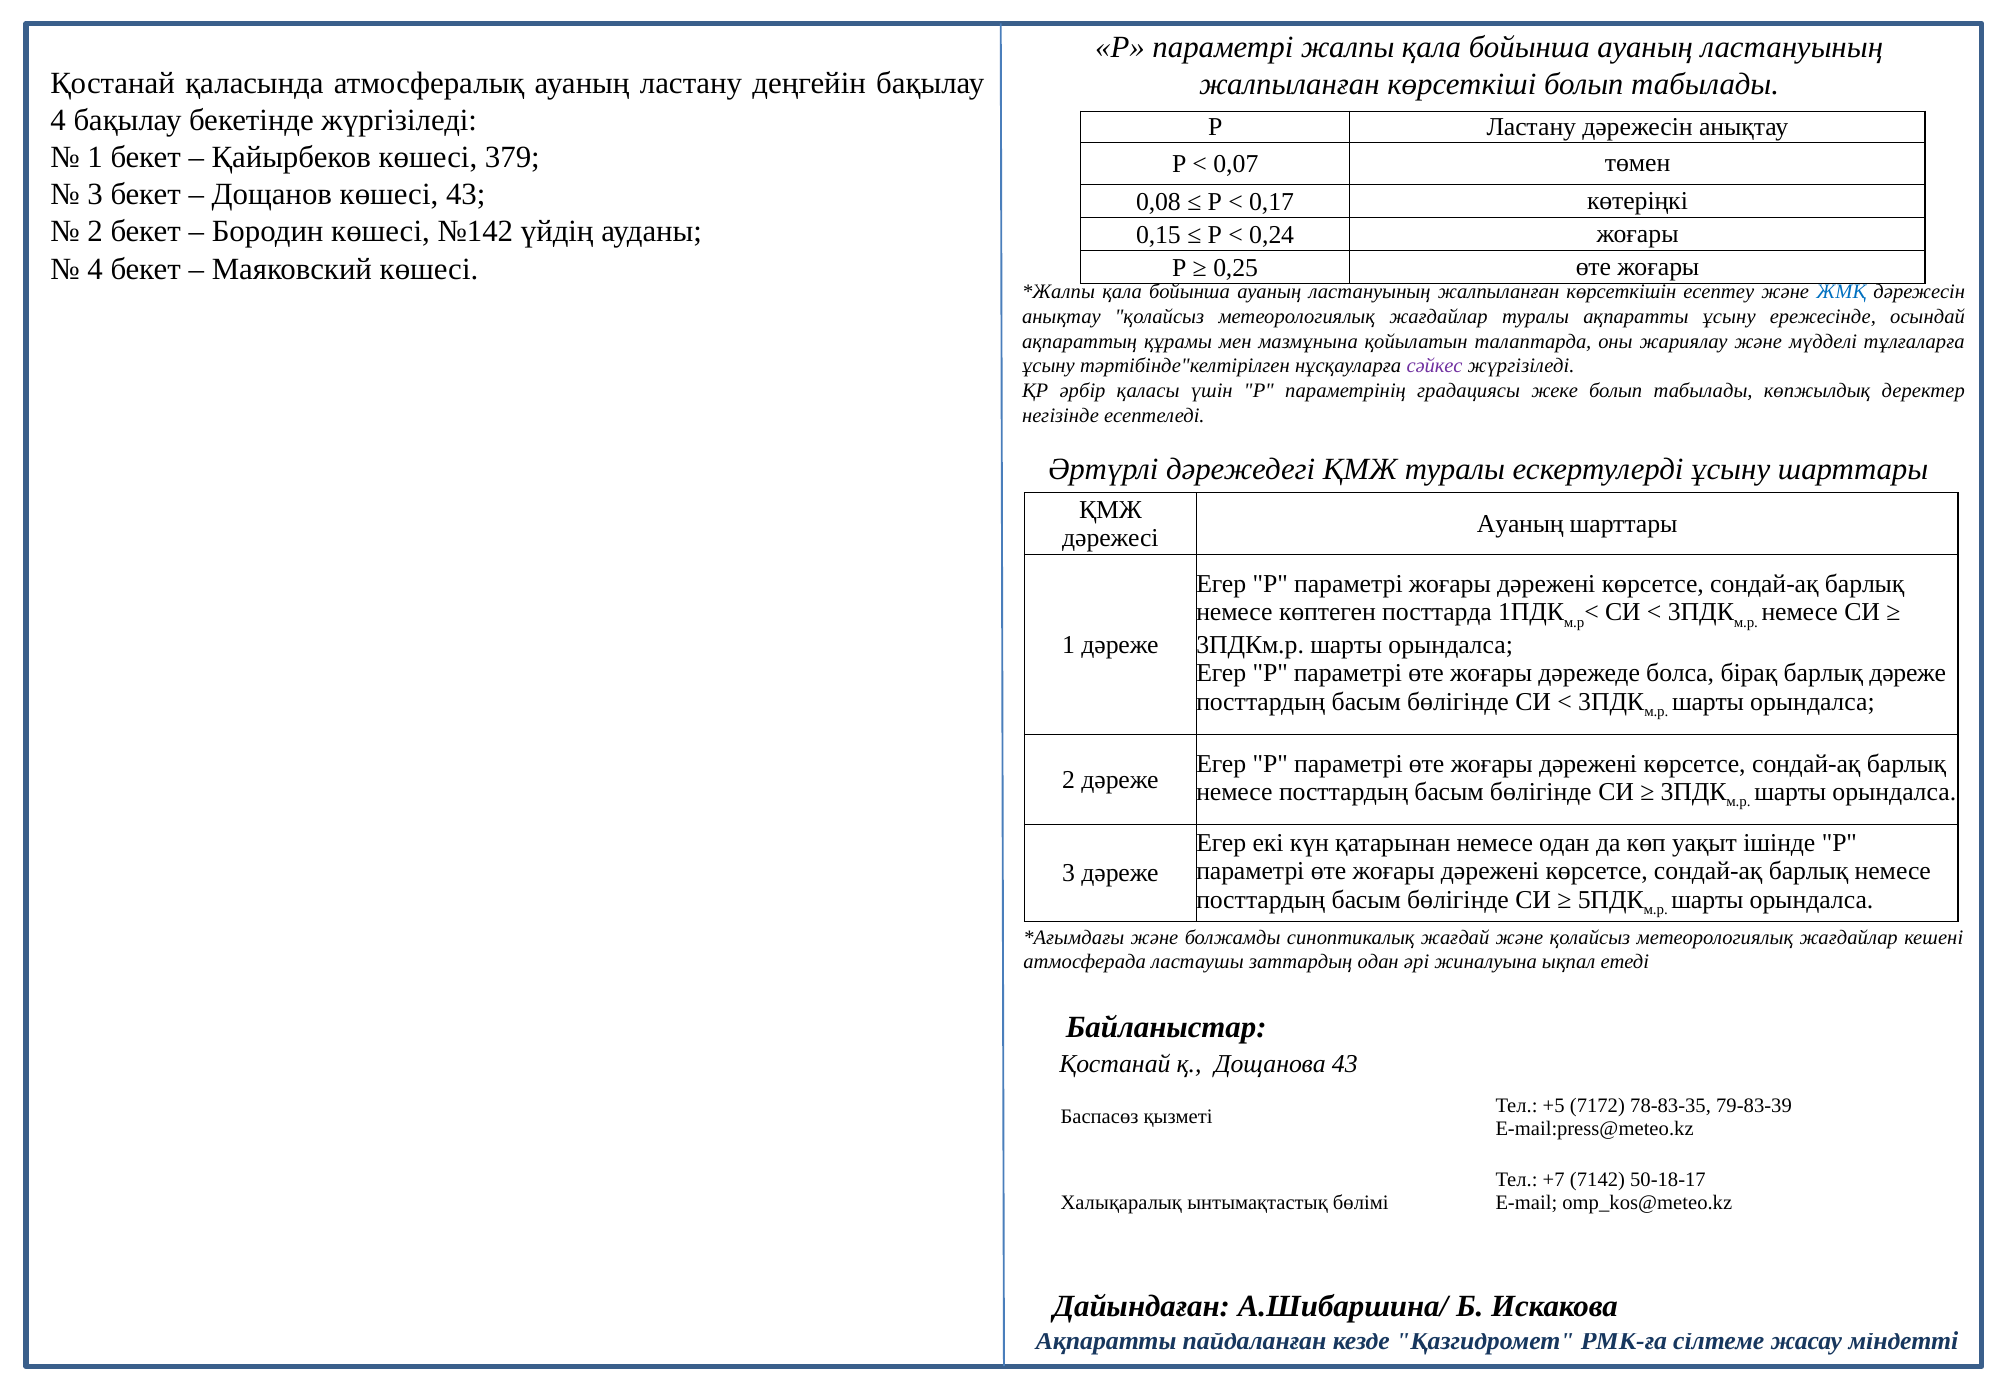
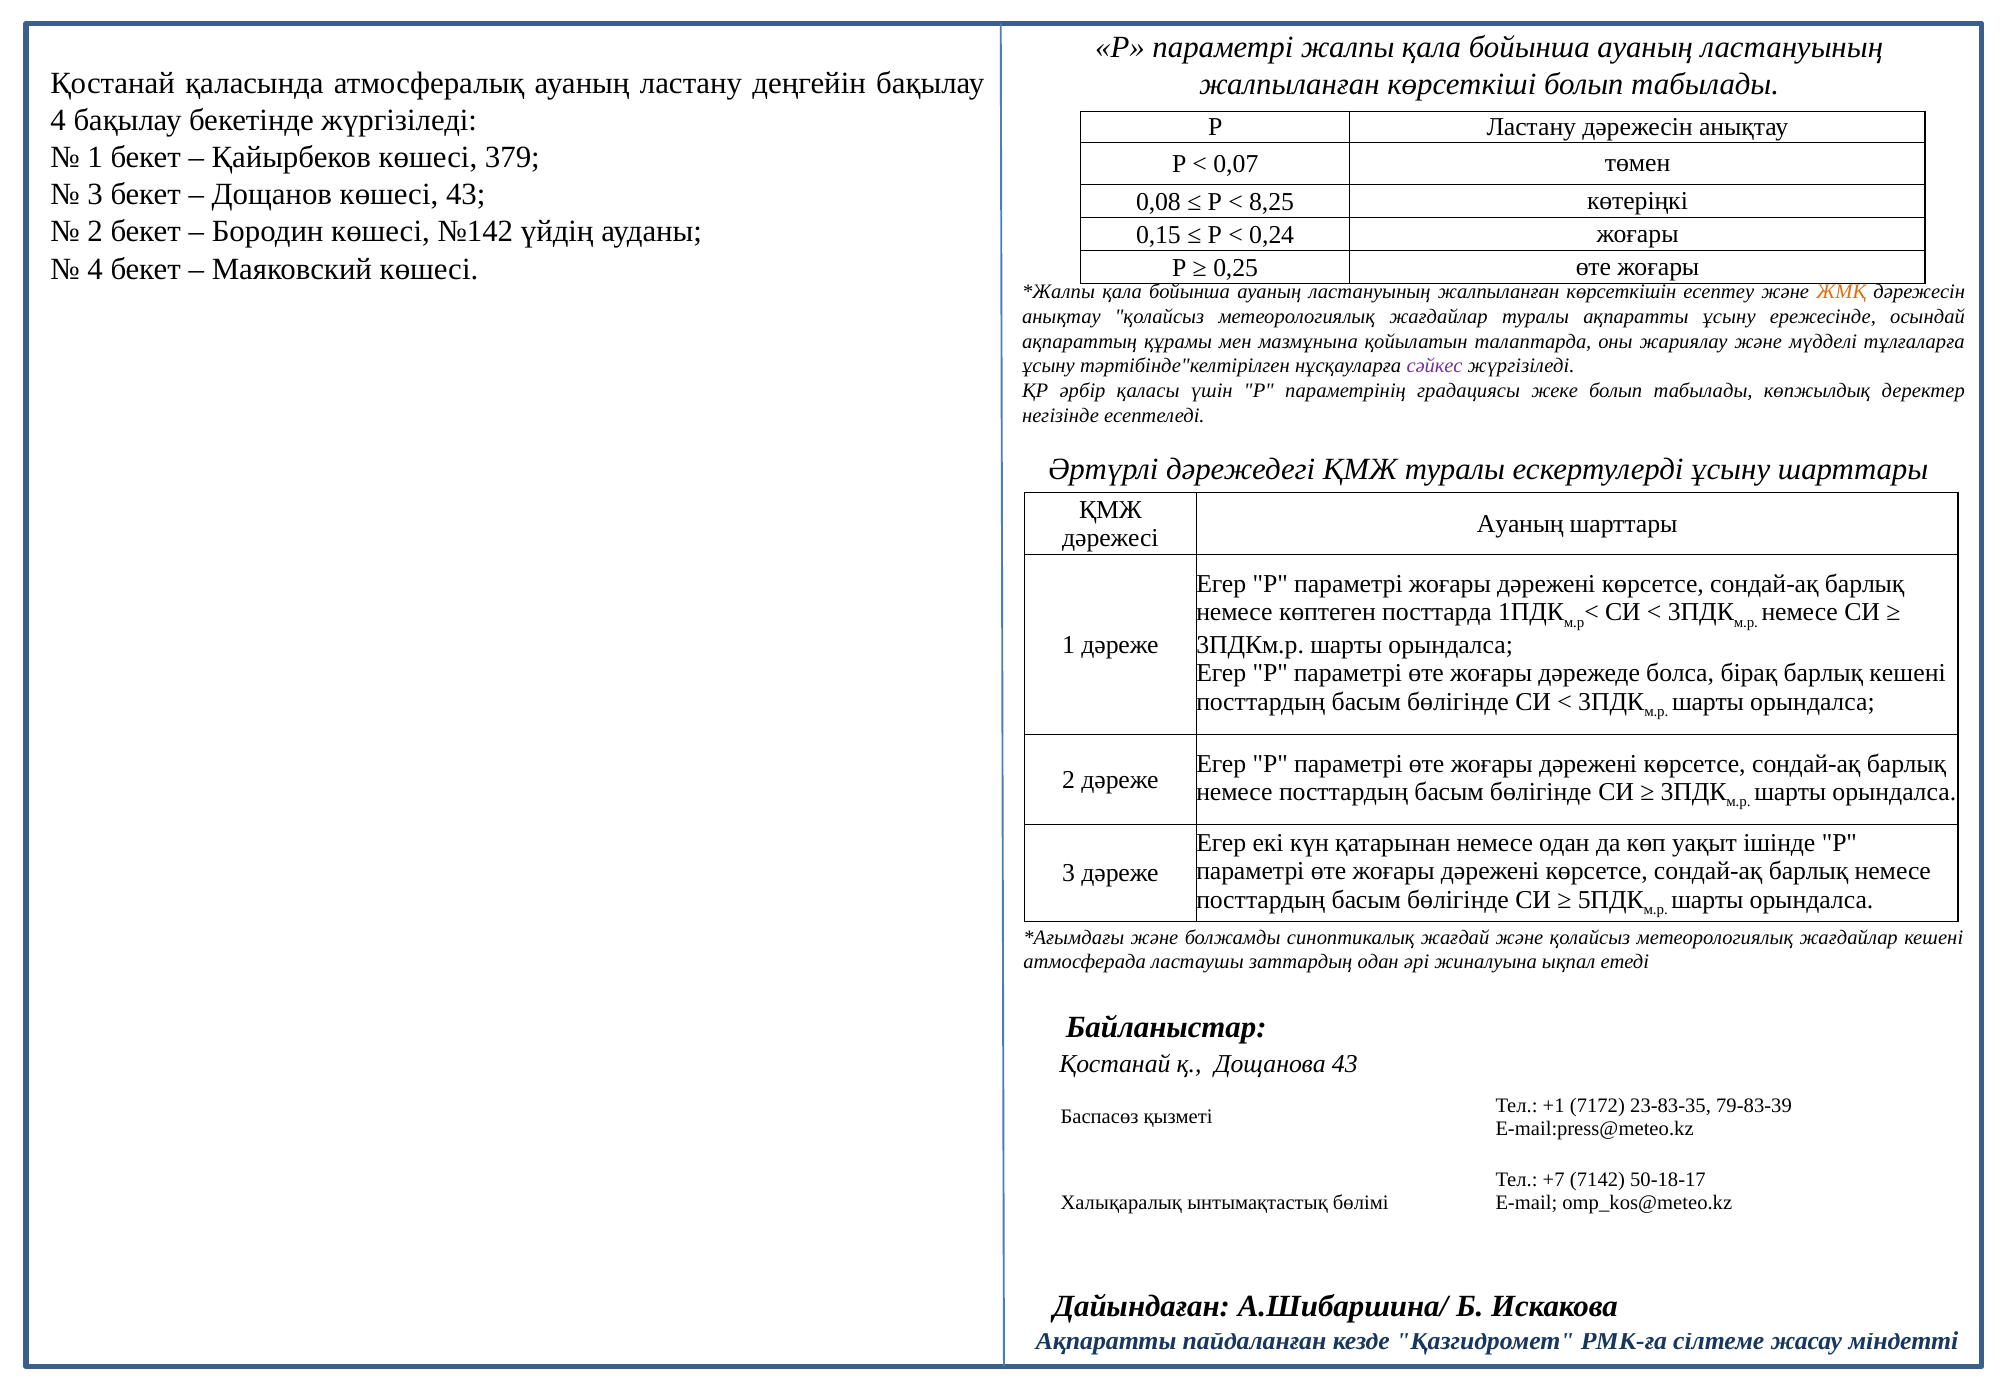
0,17: 0,17 -> 8,25
ЖМҚ colour: blue -> orange
барлық дәреже: дәреже -> кешені
+5: +5 -> +1
78-83-35: 78-83-35 -> 23-83-35
